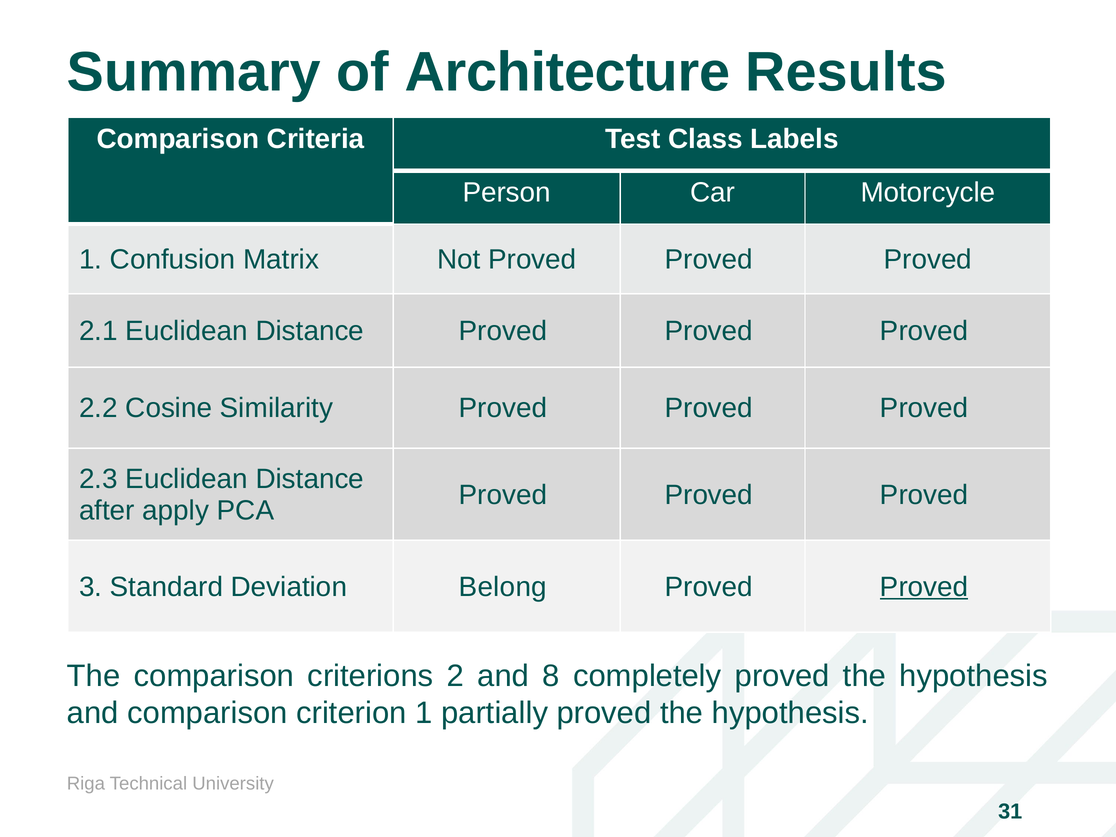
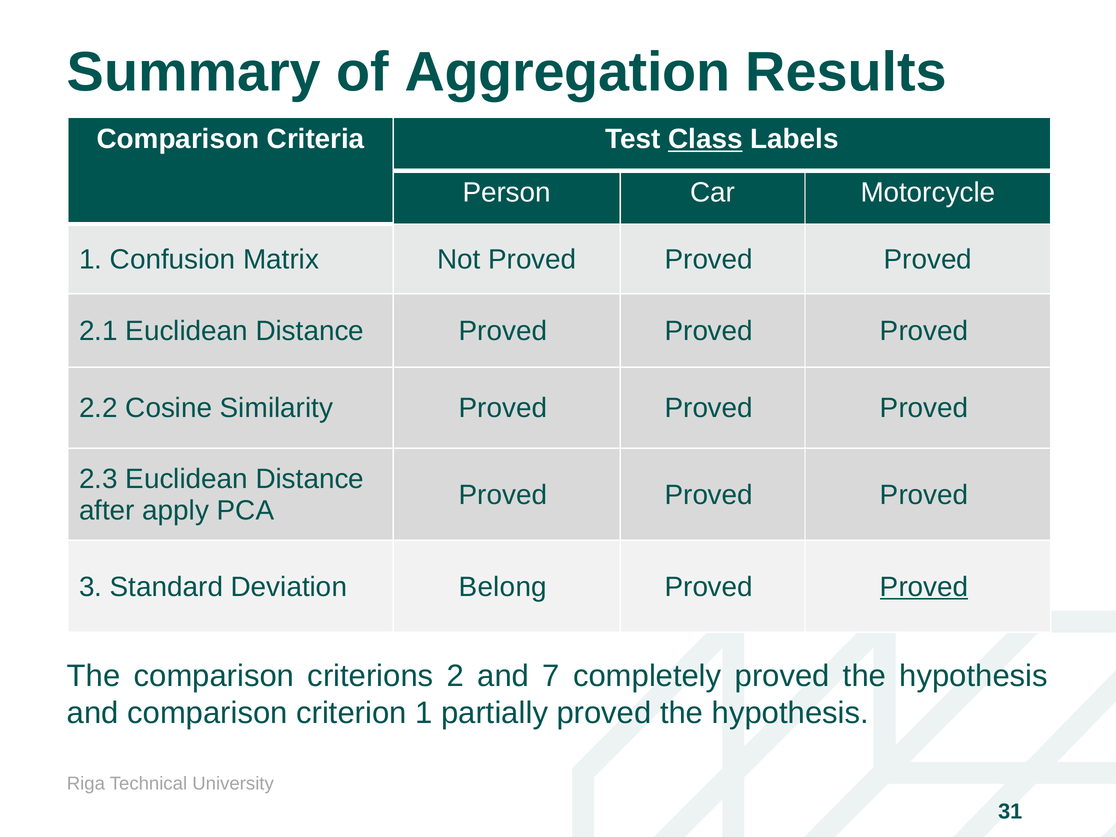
Architecture: Architecture -> Aggregation
Class underline: none -> present
8: 8 -> 7
